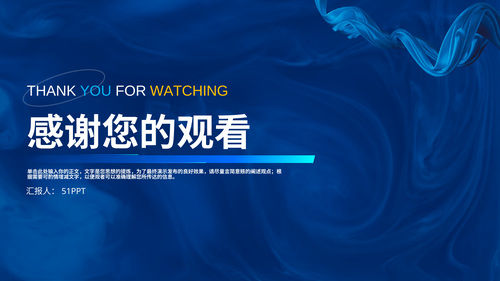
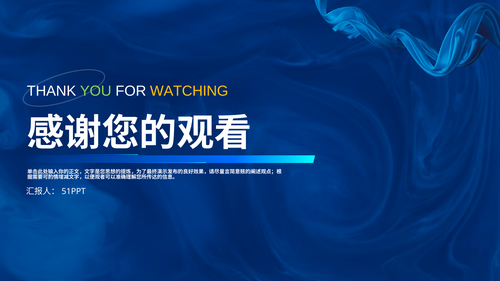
YOU colour: light blue -> light green
